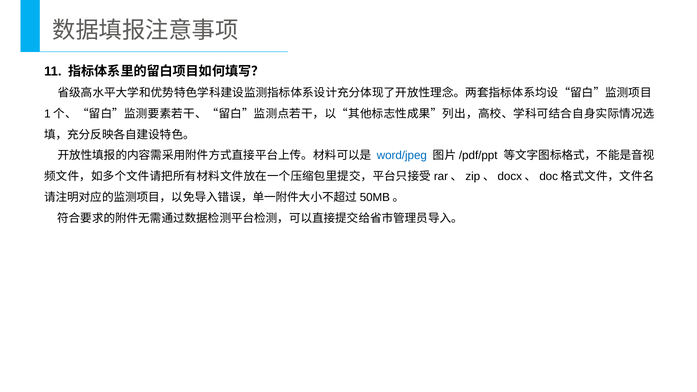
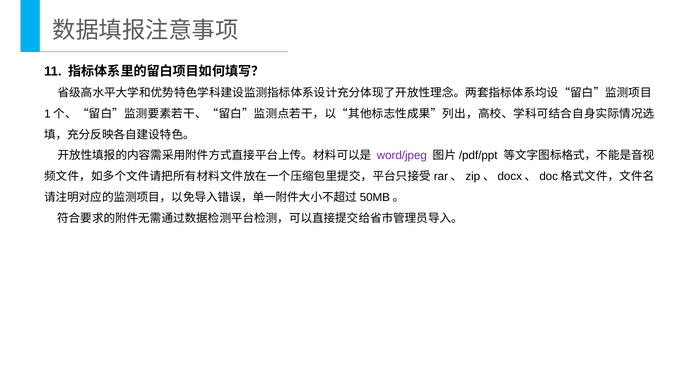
word/jpeg colour: blue -> purple
